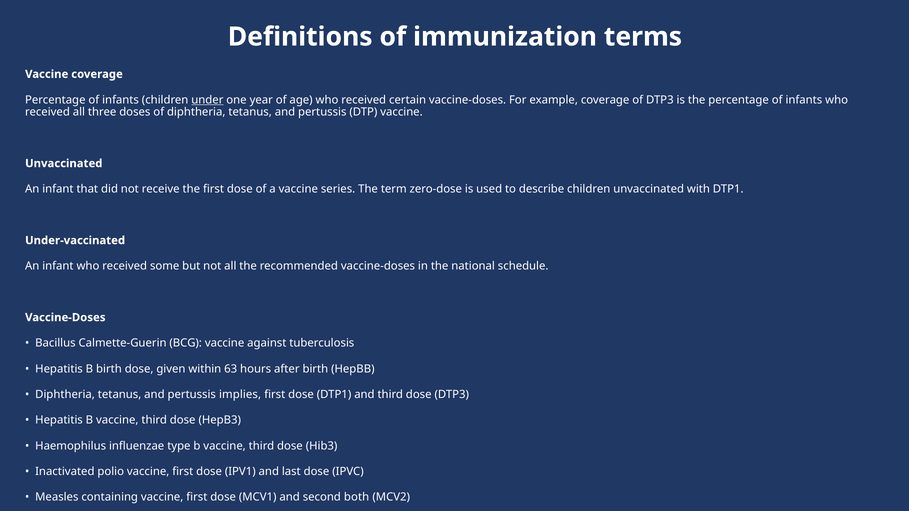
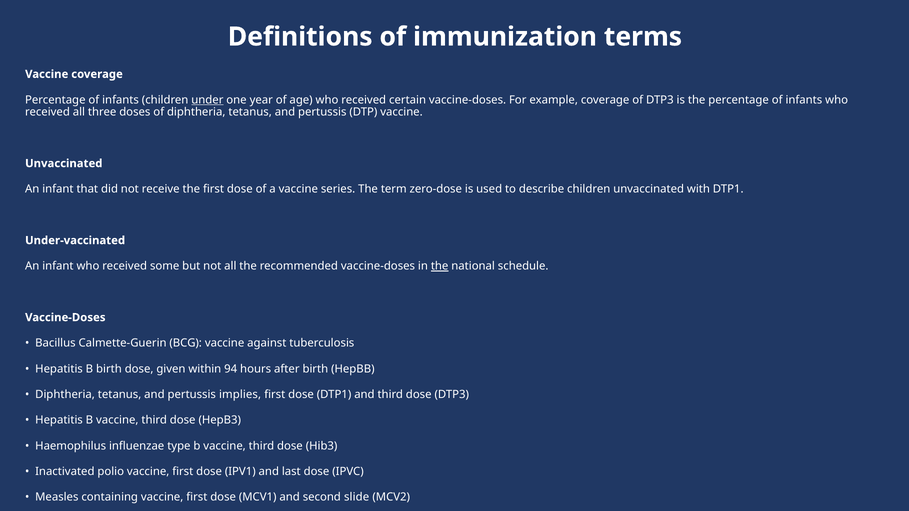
the at (440, 266) underline: none -> present
63: 63 -> 94
both: both -> slide
